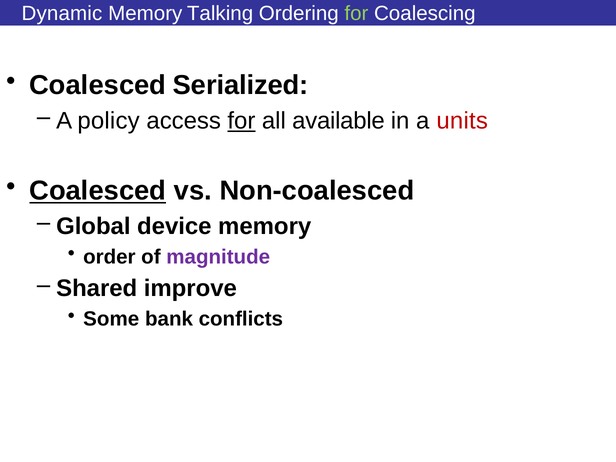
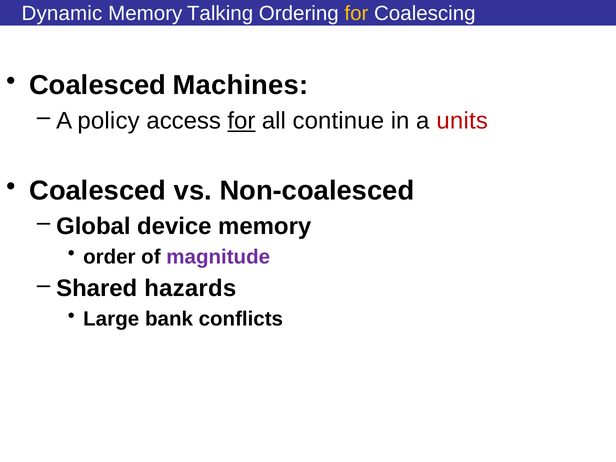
for at (356, 13) colour: light green -> yellow
Serialized: Serialized -> Machines
available: available -> continue
Coalesced at (98, 191) underline: present -> none
improve: improve -> hazards
Some: Some -> Large
